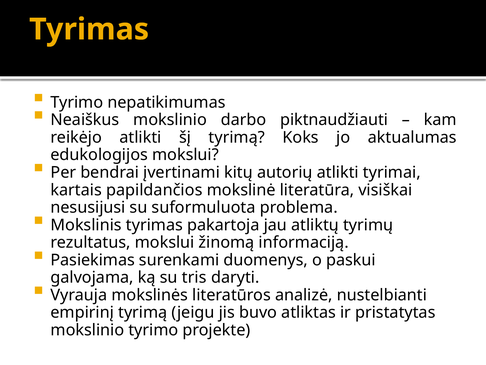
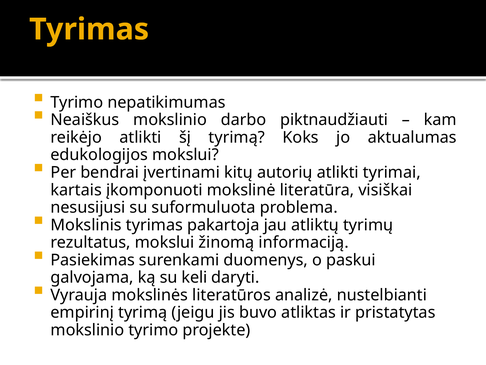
papildančios: papildančios -> įkomponuoti
tris: tris -> keli
